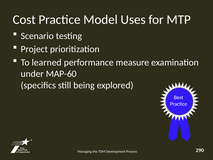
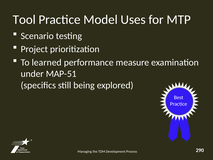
Cost: Cost -> Tool
MAP-60: MAP-60 -> MAP-51
